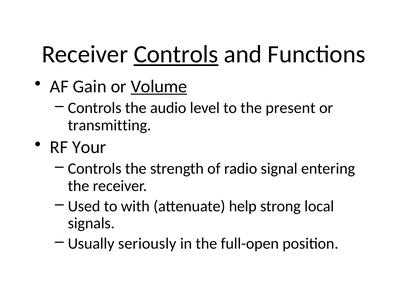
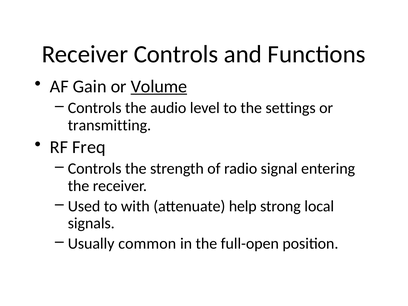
Controls at (176, 54) underline: present -> none
present: present -> settings
Your: Your -> Freq
seriously: seriously -> common
